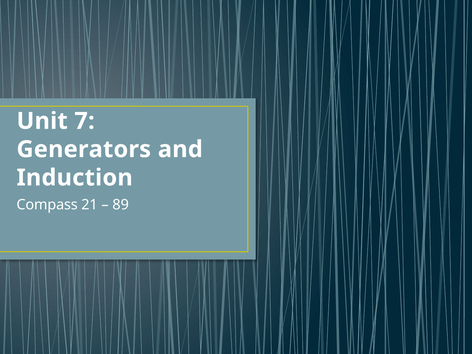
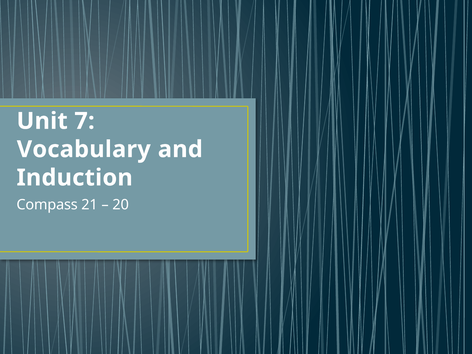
Generators: Generators -> Vocabulary
89: 89 -> 20
